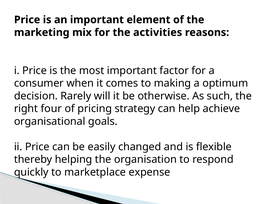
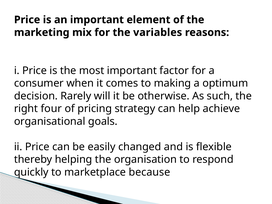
activities: activities -> variables
expense: expense -> because
